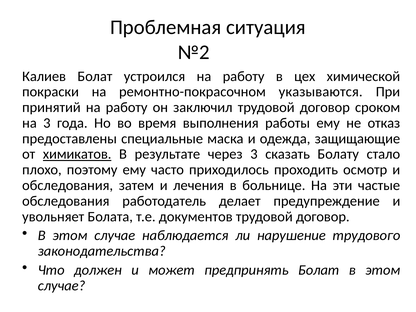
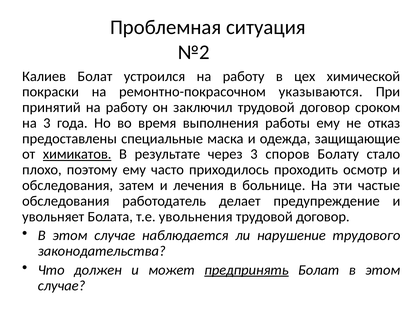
сказать: сказать -> споров
документов: документов -> увольнения
предпринять underline: none -> present
